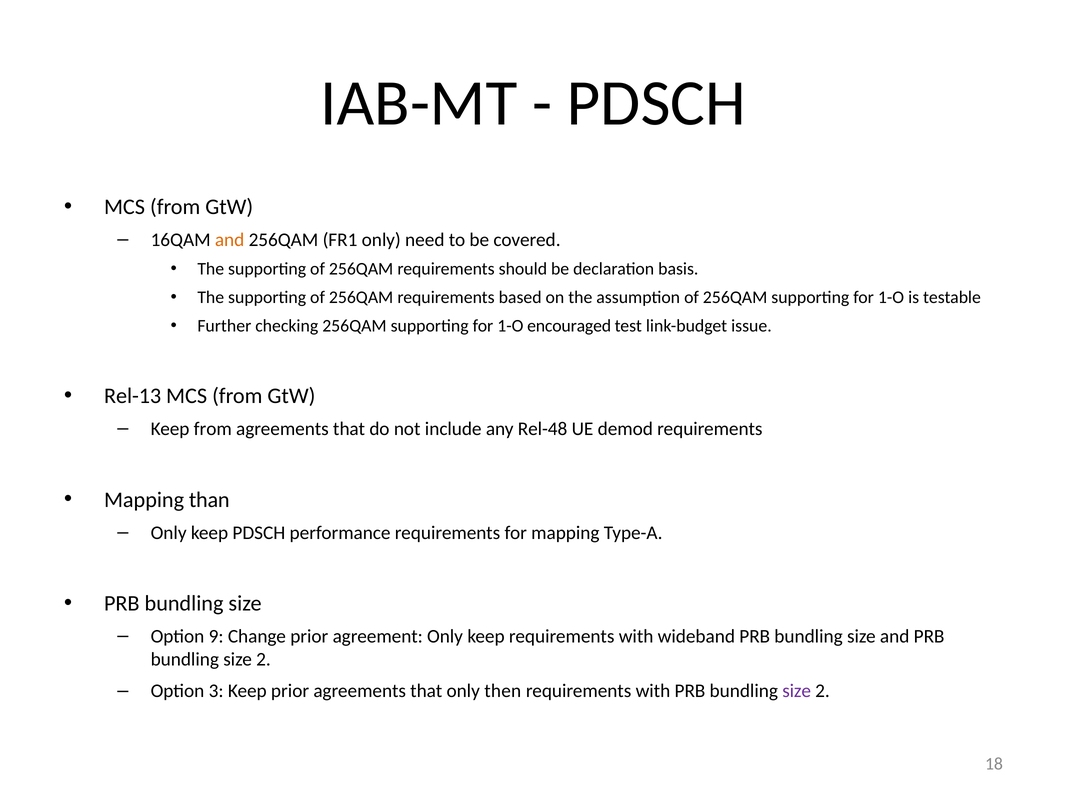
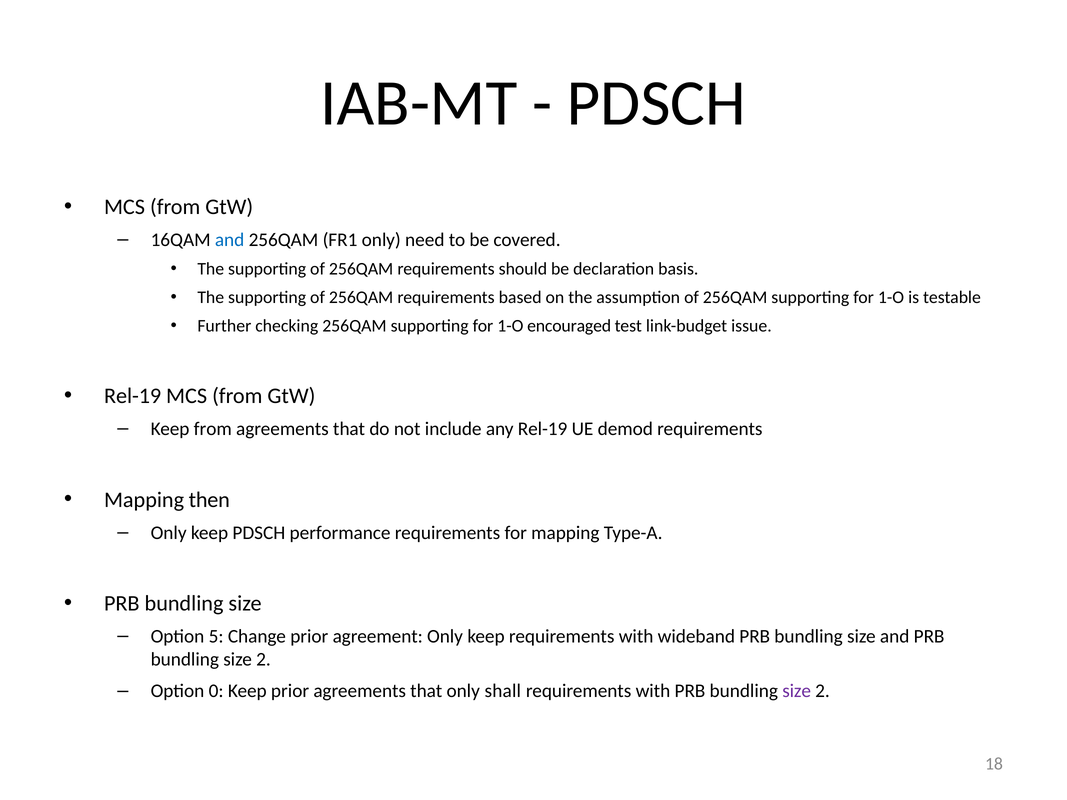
and at (230, 240) colour: orange -> blue
Rel-13 at (133, 396): Rel-13 -> Rel-19
any Rel-48: Rel-48 -> Rel-19
than: than -> then
9: 9 -> 5
3: 3 -> 0
then: then -> shall
